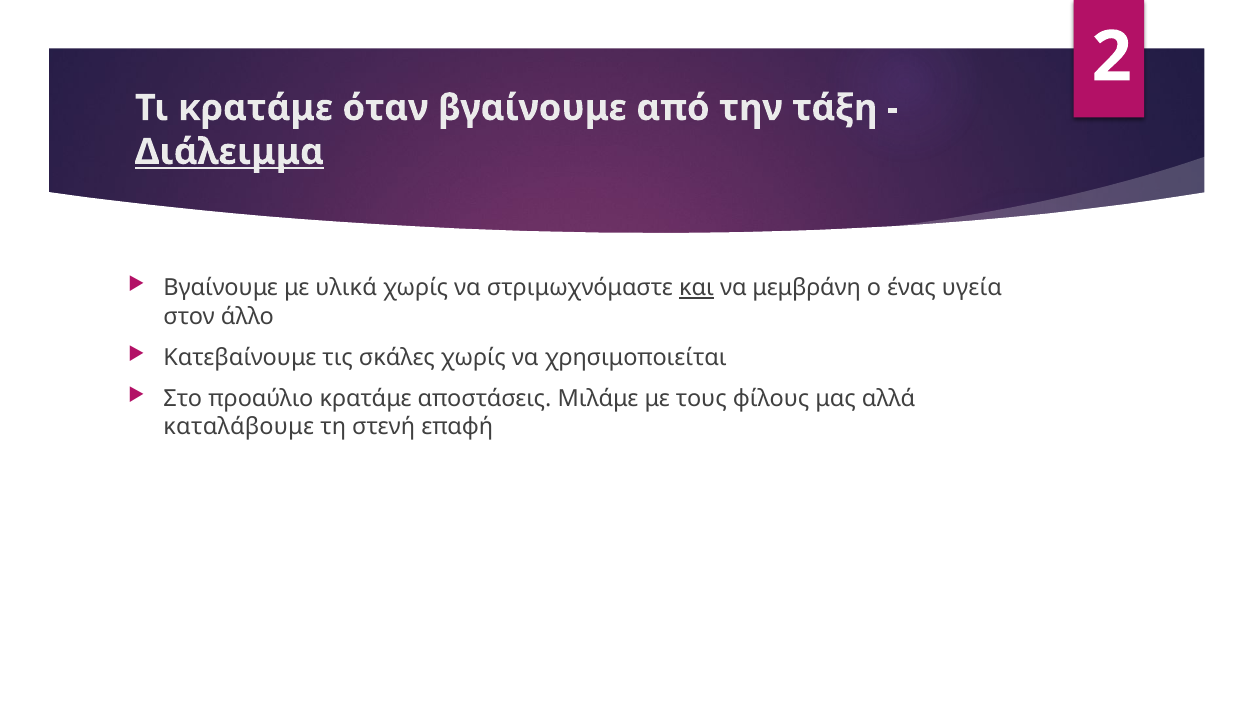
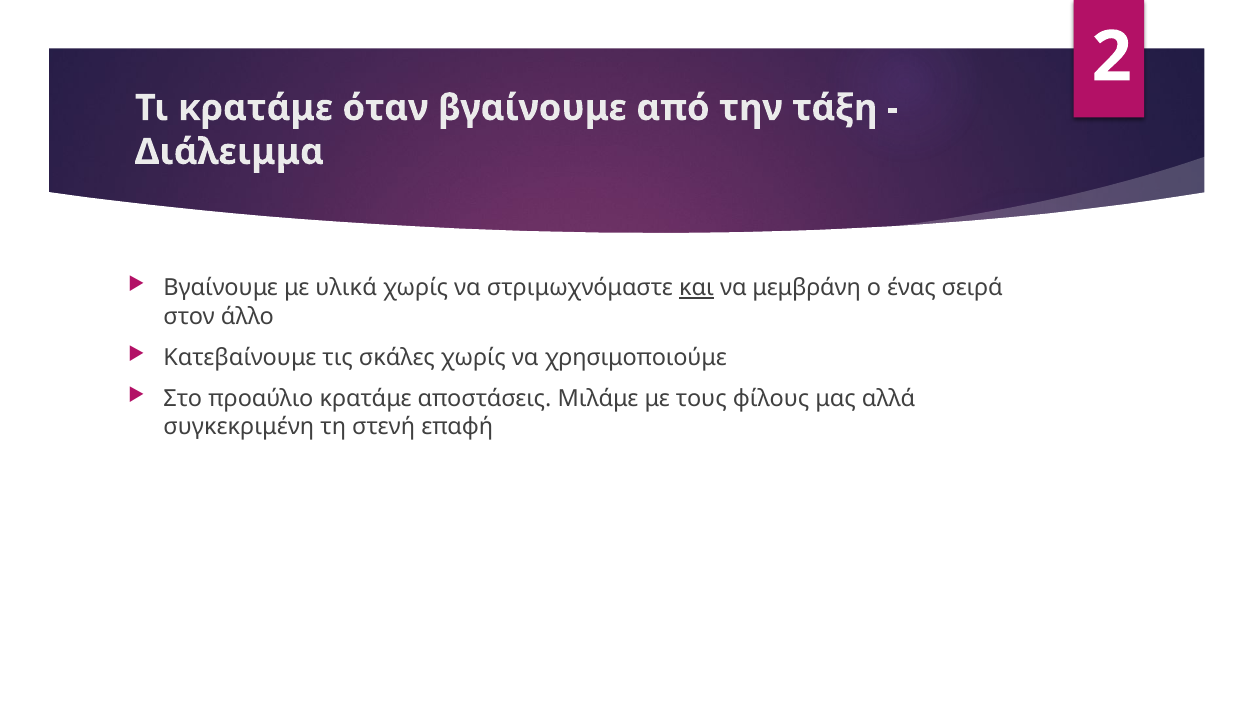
Διάλειμμα underline: present -> none
υγεία: υγεία -> σειρά
χρησιμοποιείται: χρησιμοποιείται -> χρησιμοποιούμε
καταλάβουμε: καταλάβουμε -> συγκεκριμένη
